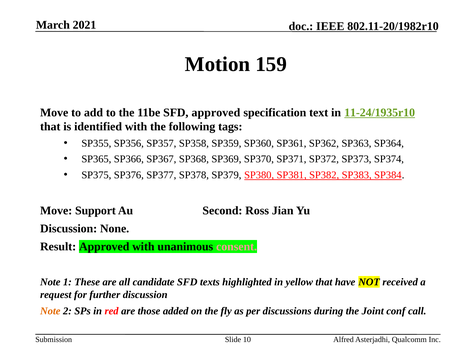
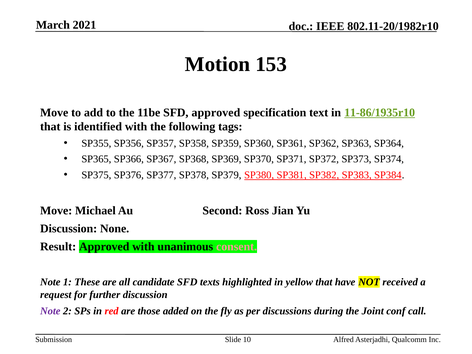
159: 159 -> 153
11-24/1935r10: 11-24/1935r10 -> 11-86/1935r10
Support: Support -> Michael
Note at (50, 311) colour: orange -> purple
